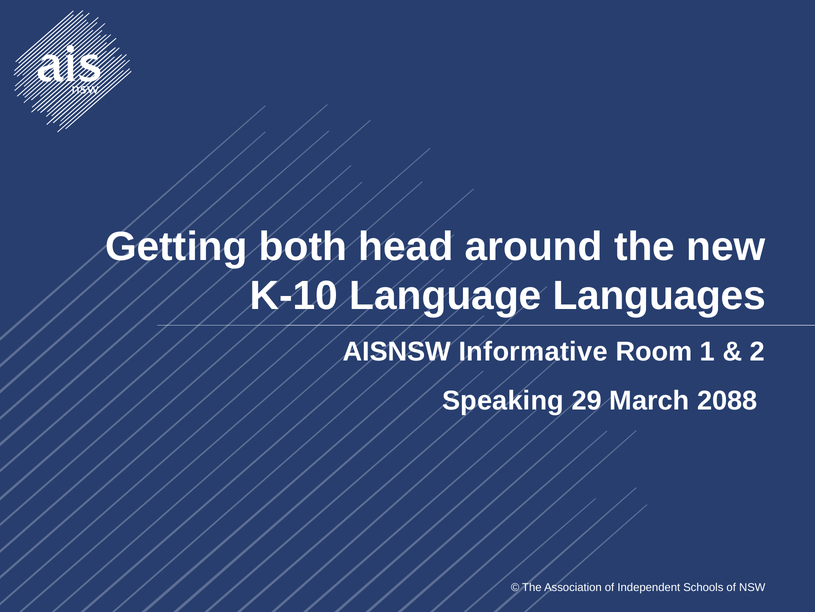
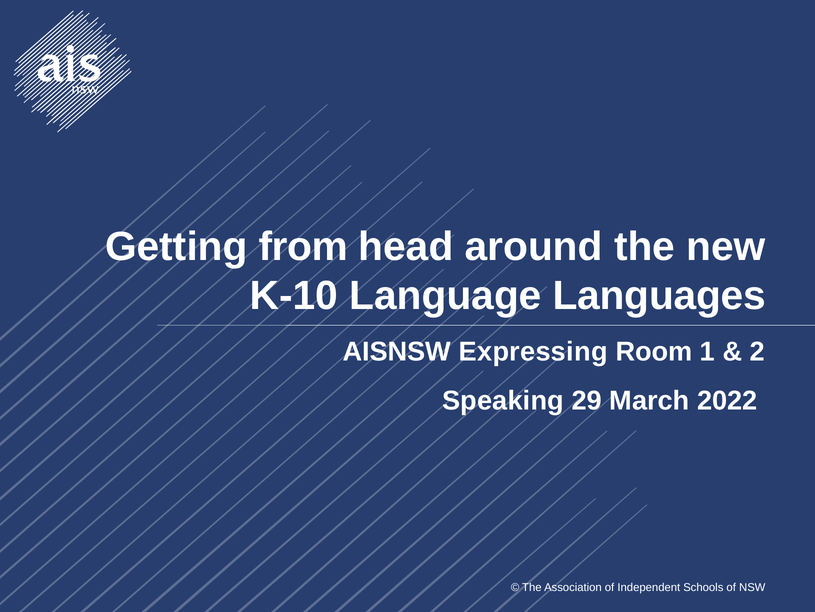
both: both -> from
Informative: Informative -> Expressing
2088: 2088 -> 2022
